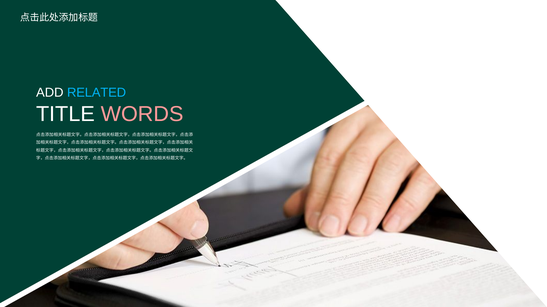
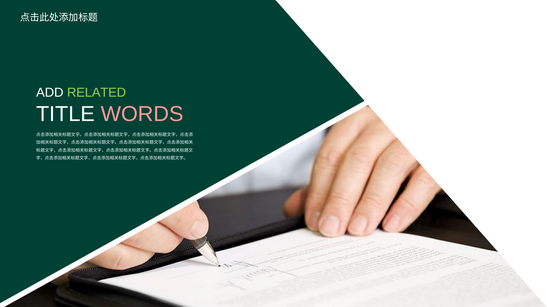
RELATED colour: light blue -> light green
